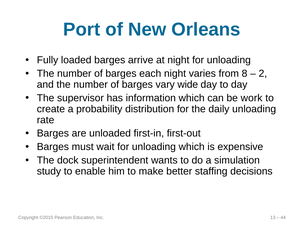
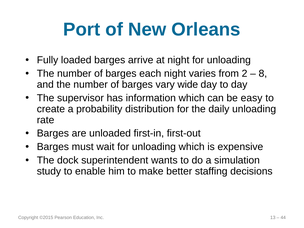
8: 8 -> 2
2: 2 -> 8
work: work -> easy
